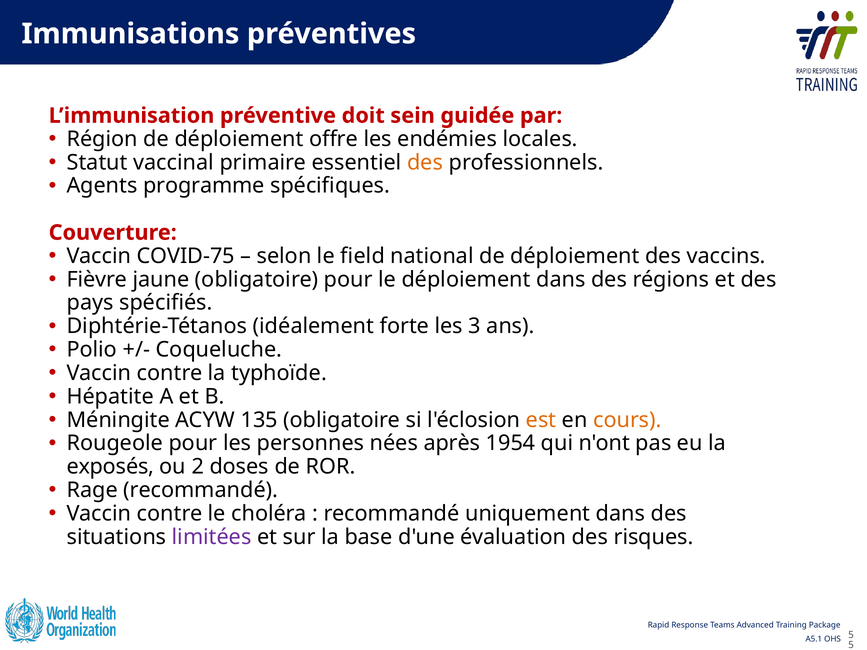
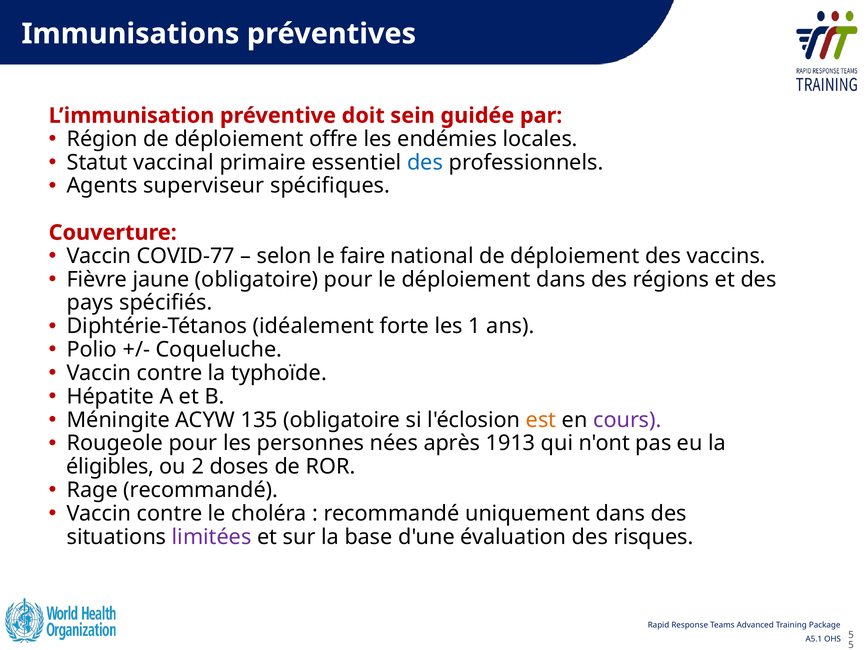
des at (425, 162) colour: orange -> blue
programme: programme -> superviseur
COVID-75: COVID-75 -> COVID-77
field: field -> faire
3: 3 -> 1
cours colour: orange -> purple
1954: 1954 -> 1913
exposés: exposés -> éligibles
